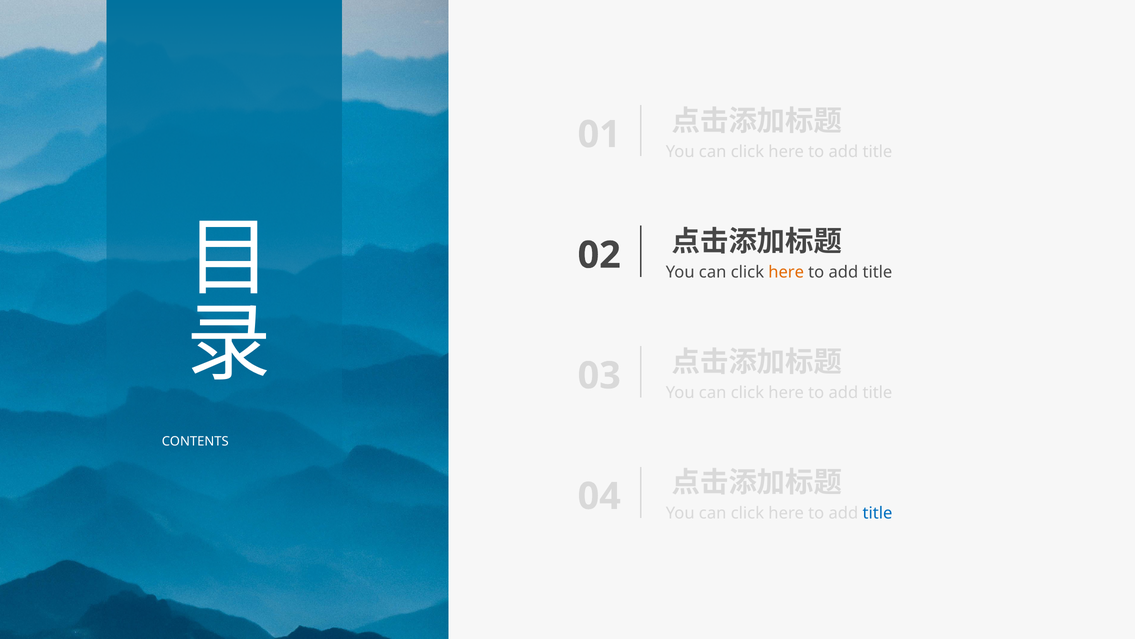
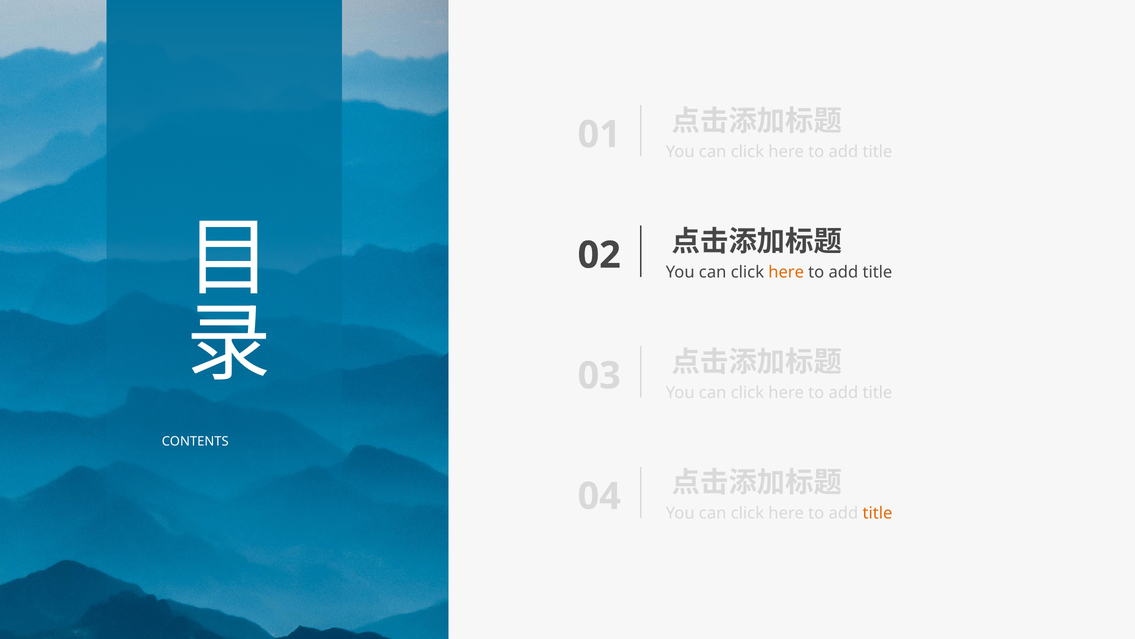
title at (877, 513) colour: blue -> orange
